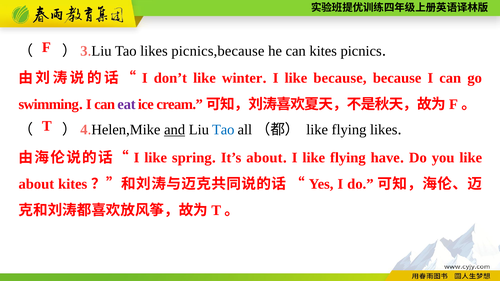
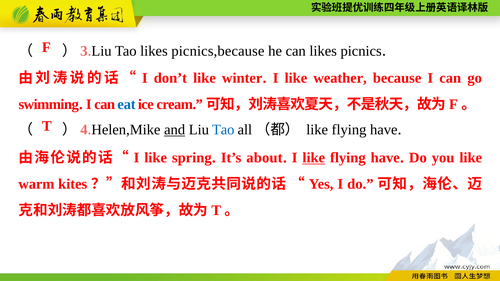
can kites: kites -> likes
like because: because -> weather
eat colour: purple -> blue
likes at (384, 130): likes -> have
like at (314, 158) underline: none -> present
about at (36, 184): about -> warm
